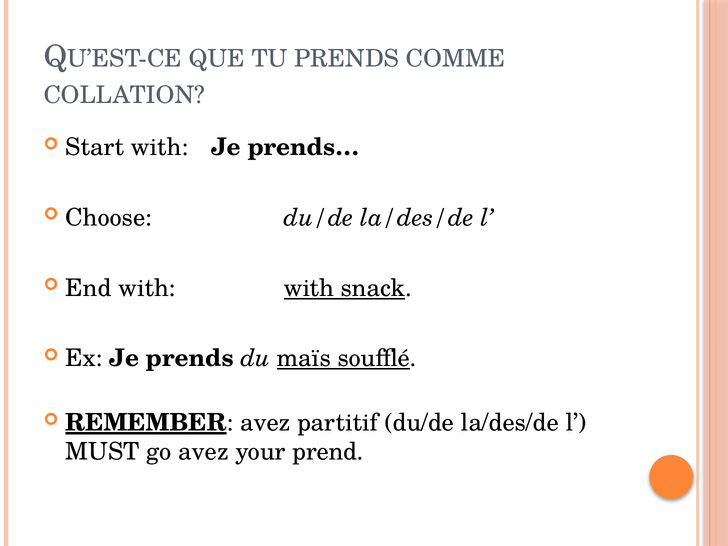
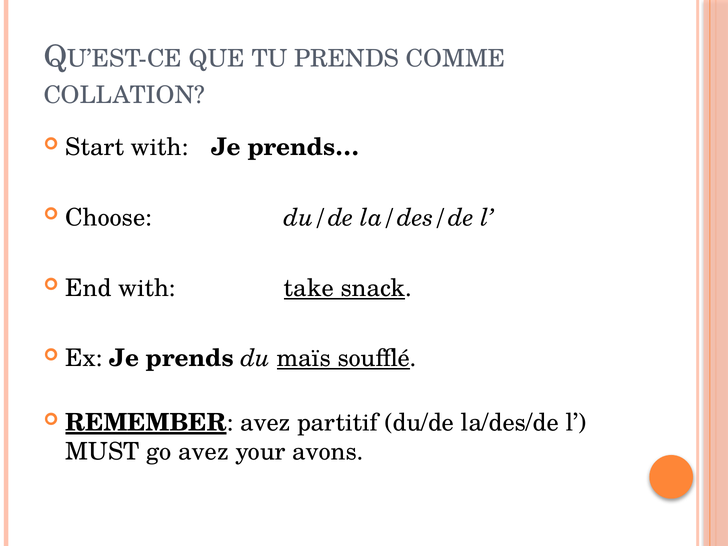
with with: with -> take
prend: prend -> avons
